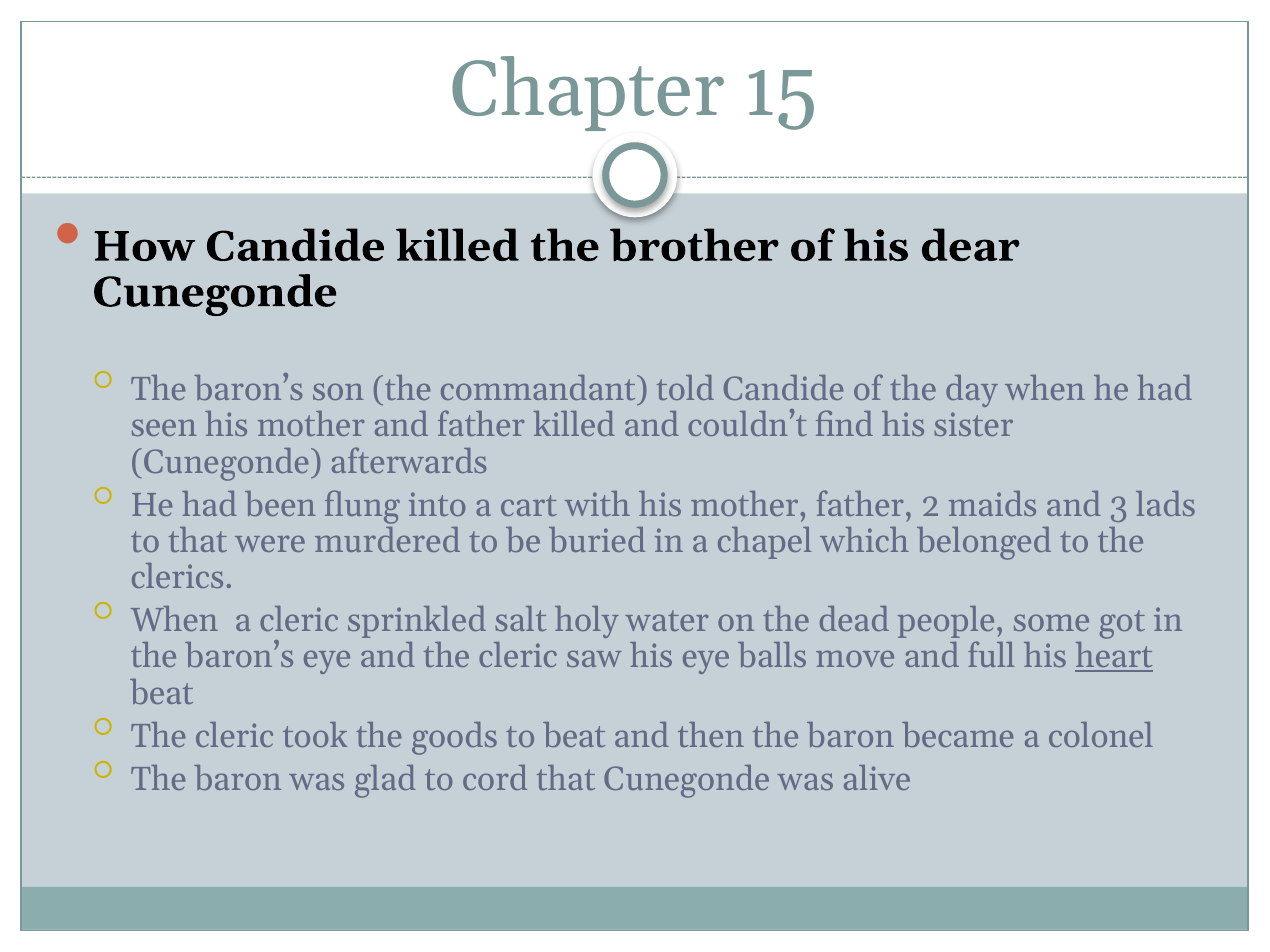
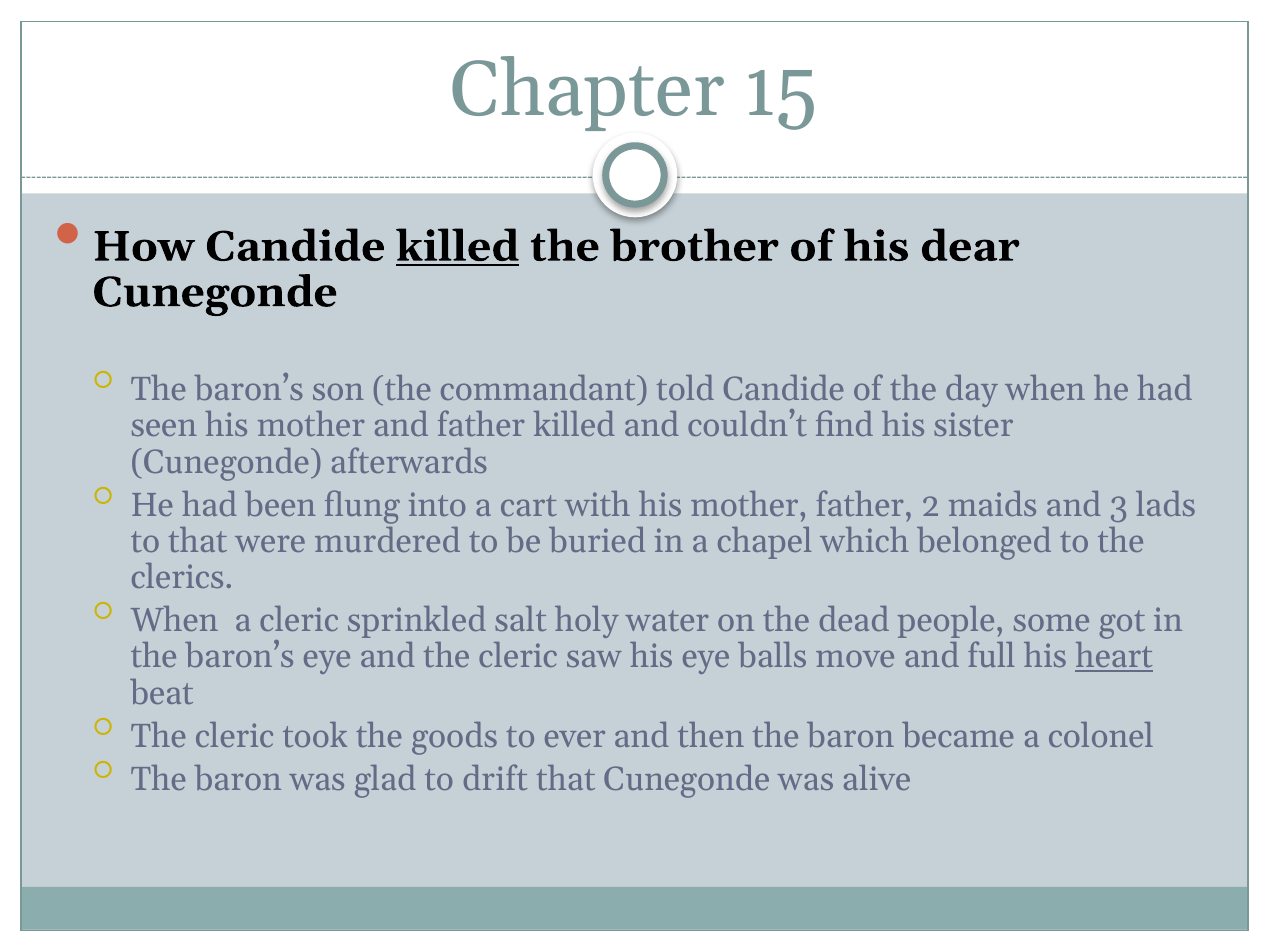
killed at (458, 247) underline: none -> present
to beat: beat -> ever
cord: cord -> drift
